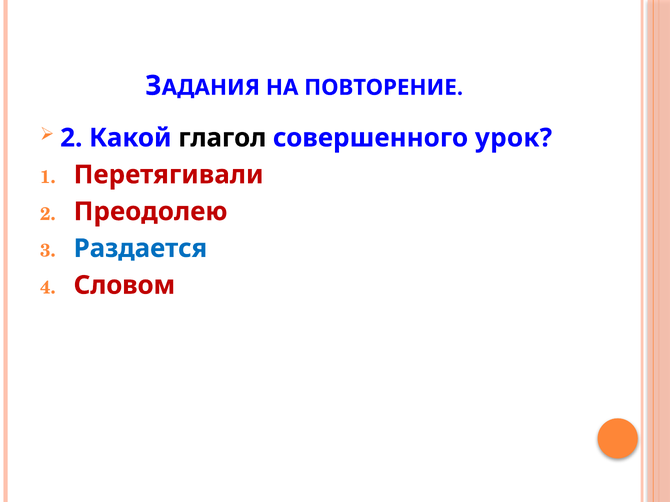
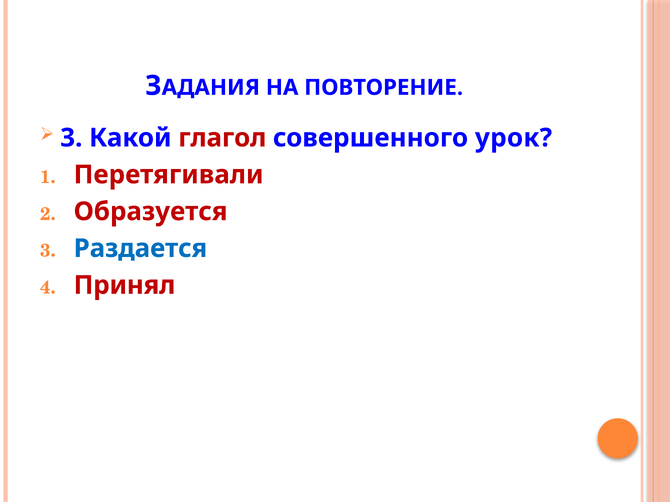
2 at (71, 138): 2 -> 3
глагол colour: black -> red
Преодолею: Преодолею -> Образуется
Словом: Словом -> Принял
